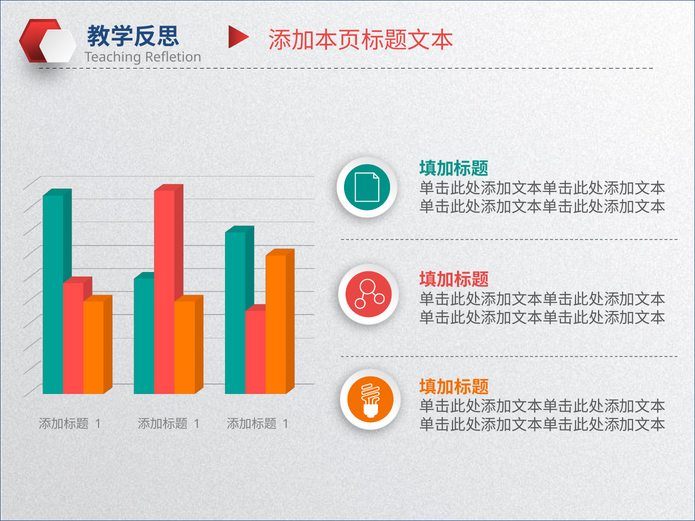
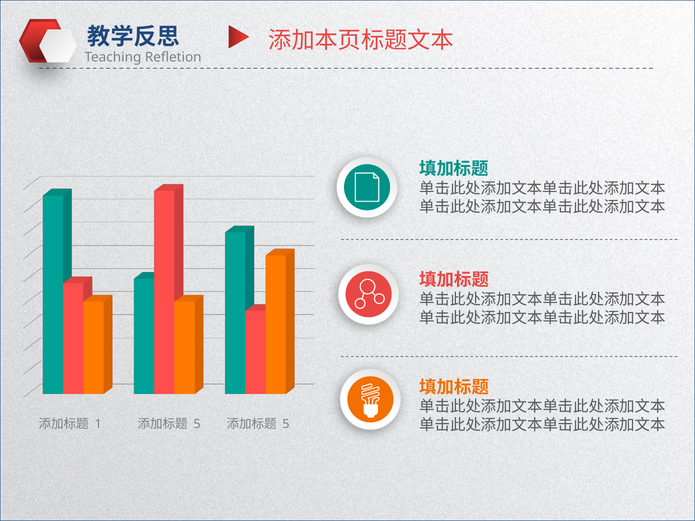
1 at (197, 424): 1 -> 5
1 at (286, 424): 1 -> 5
